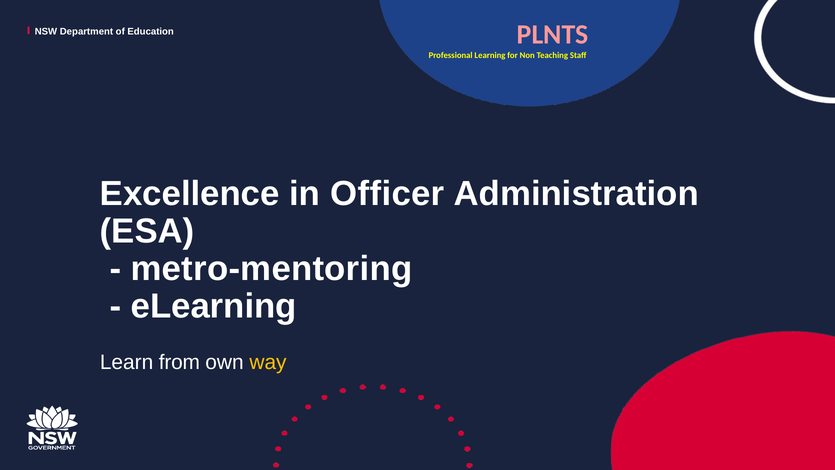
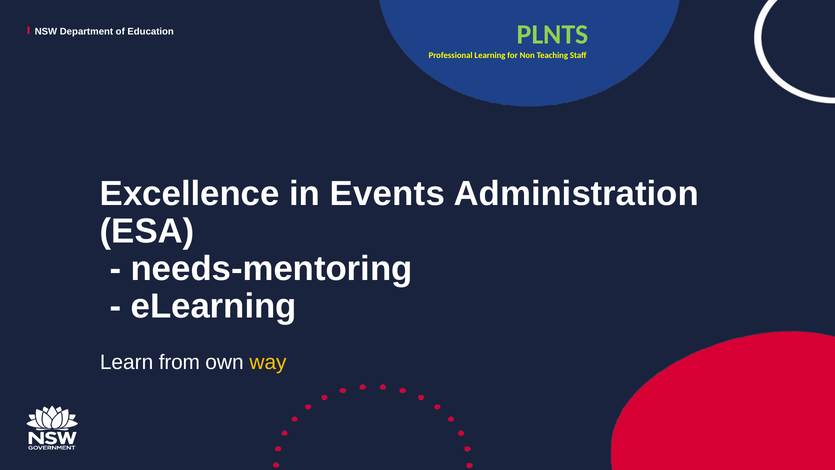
PLNTS colour: pink -> light green
Officer: Officer -> Events
metro-mentoring: metro-mentoring -> needs-mentoring
